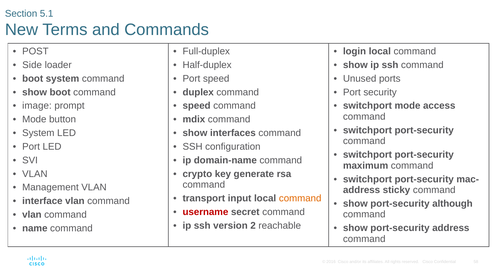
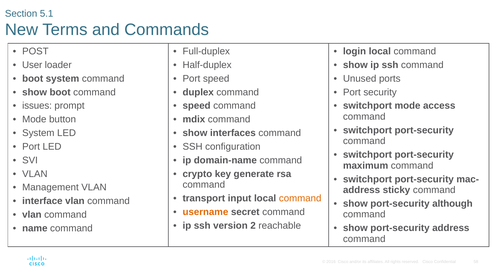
Side: Side -> User
image: image -> issues
username colour: red -> orange
